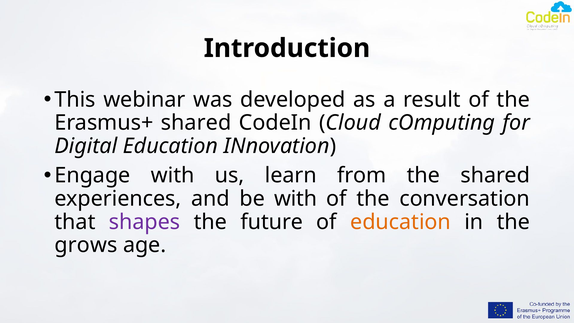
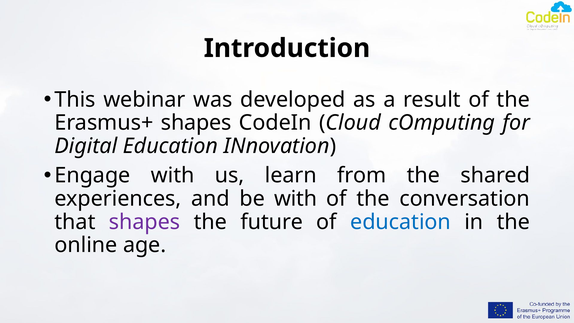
Erasmus+ shared: shared -> shapes
education at (401, 222) colour: orange -> blue
grows: grows -> online
